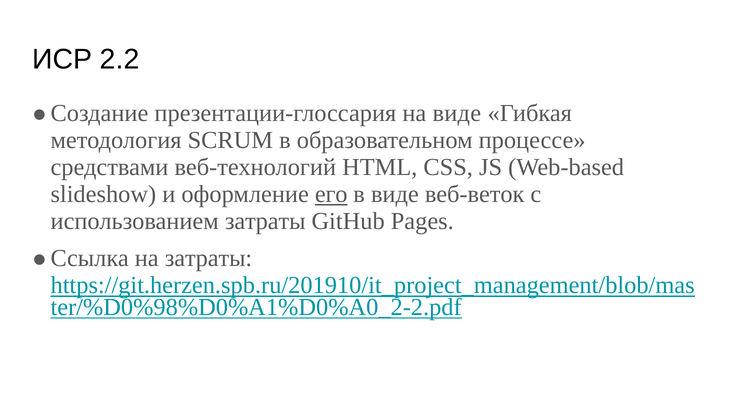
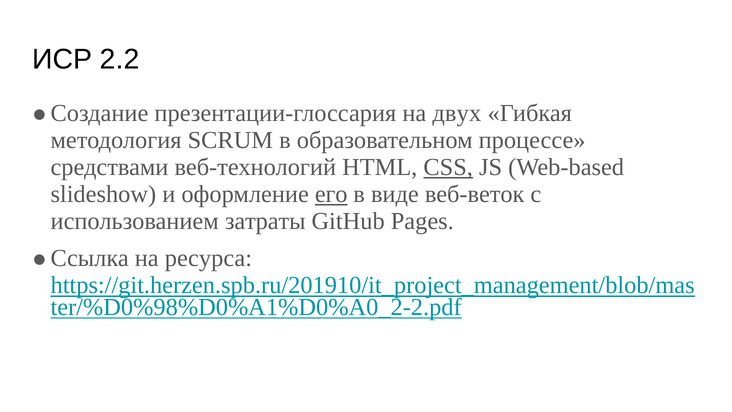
на виде: виде -> двух
CSS underline: none -> present
на затраты: затраты -> ресурса
